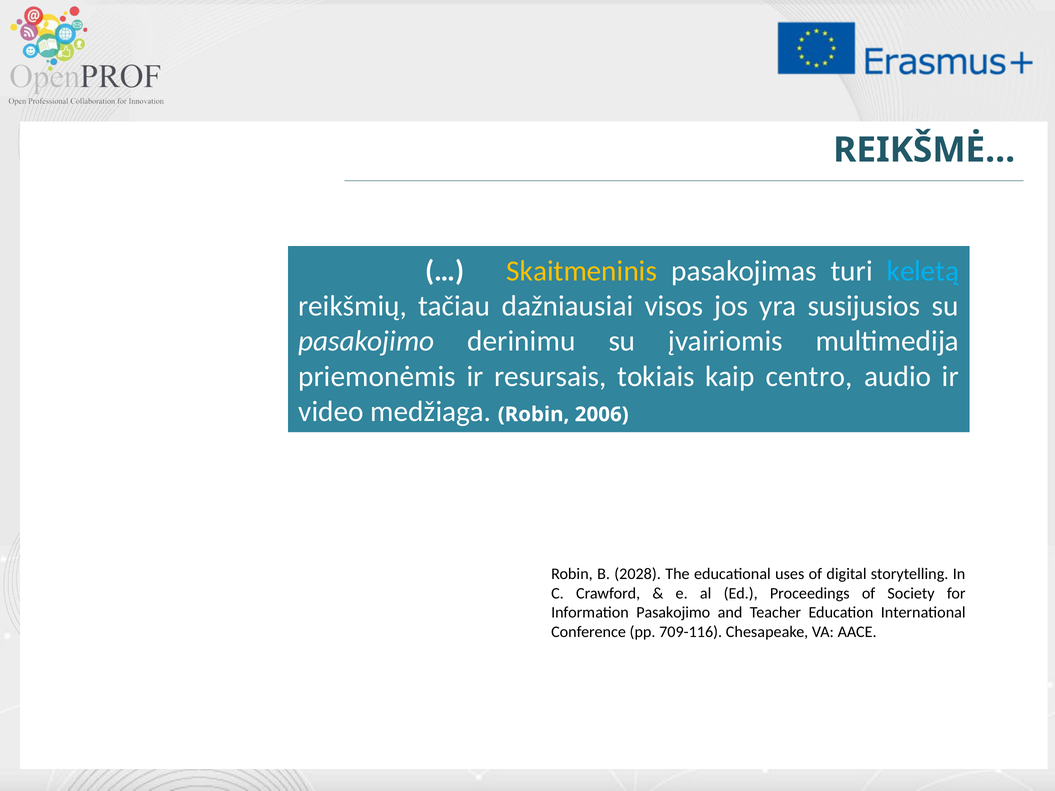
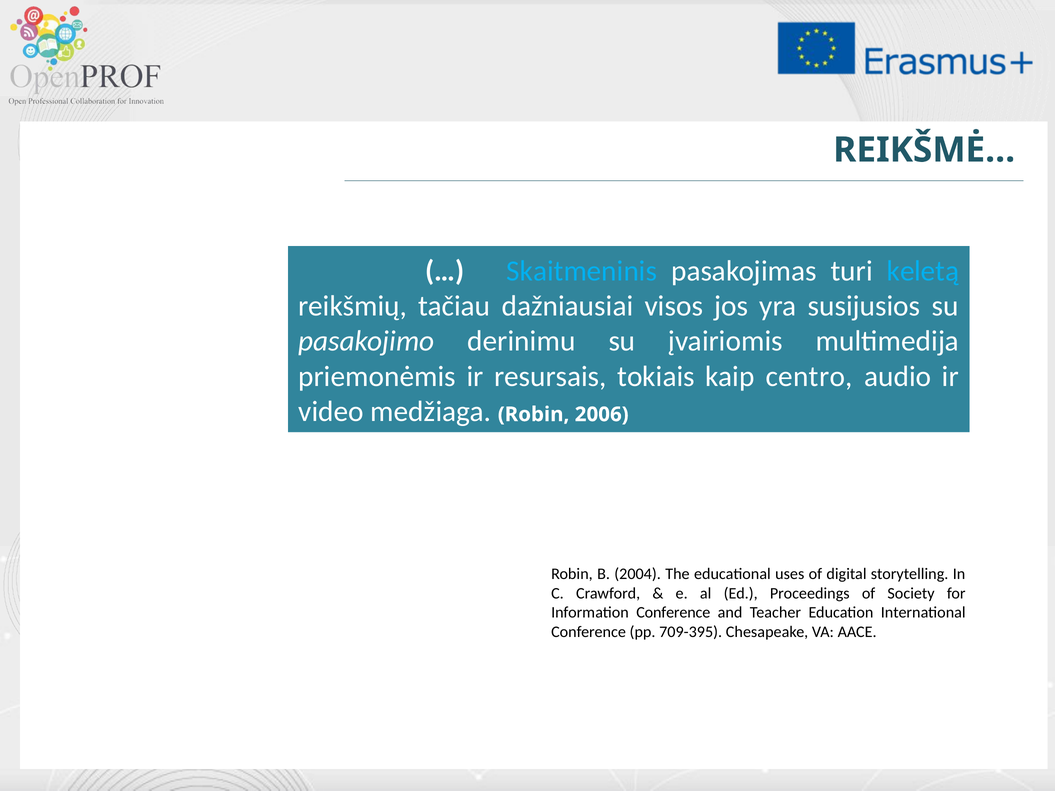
Skaitmeninis colour: yellow -> light blue
2028: 2028 -> 2004
Information Pasakojimo: Pasakojimo -> Conference
709-116: 709-116 -> 709-395
